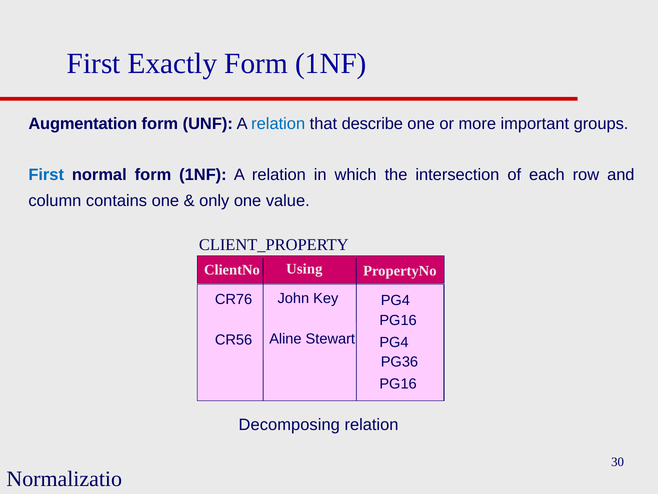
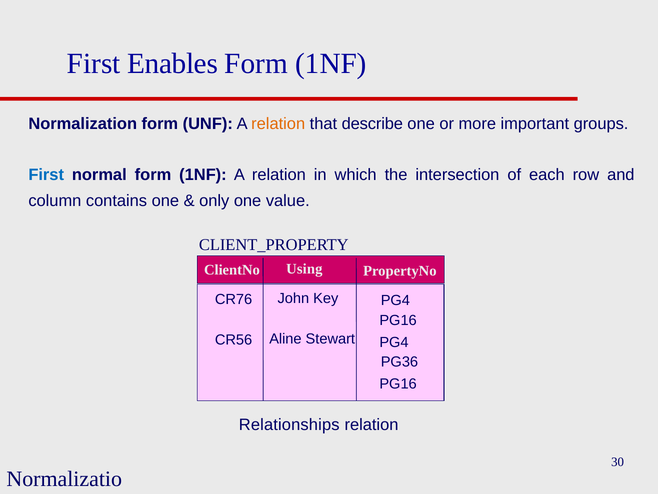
Exactly: Exactly -> Enables
Augmentation: Augmentation -> Normalization
relation at (278, 124) colour: blue -> orange
Decomposing: Decomposing -> Relationships
